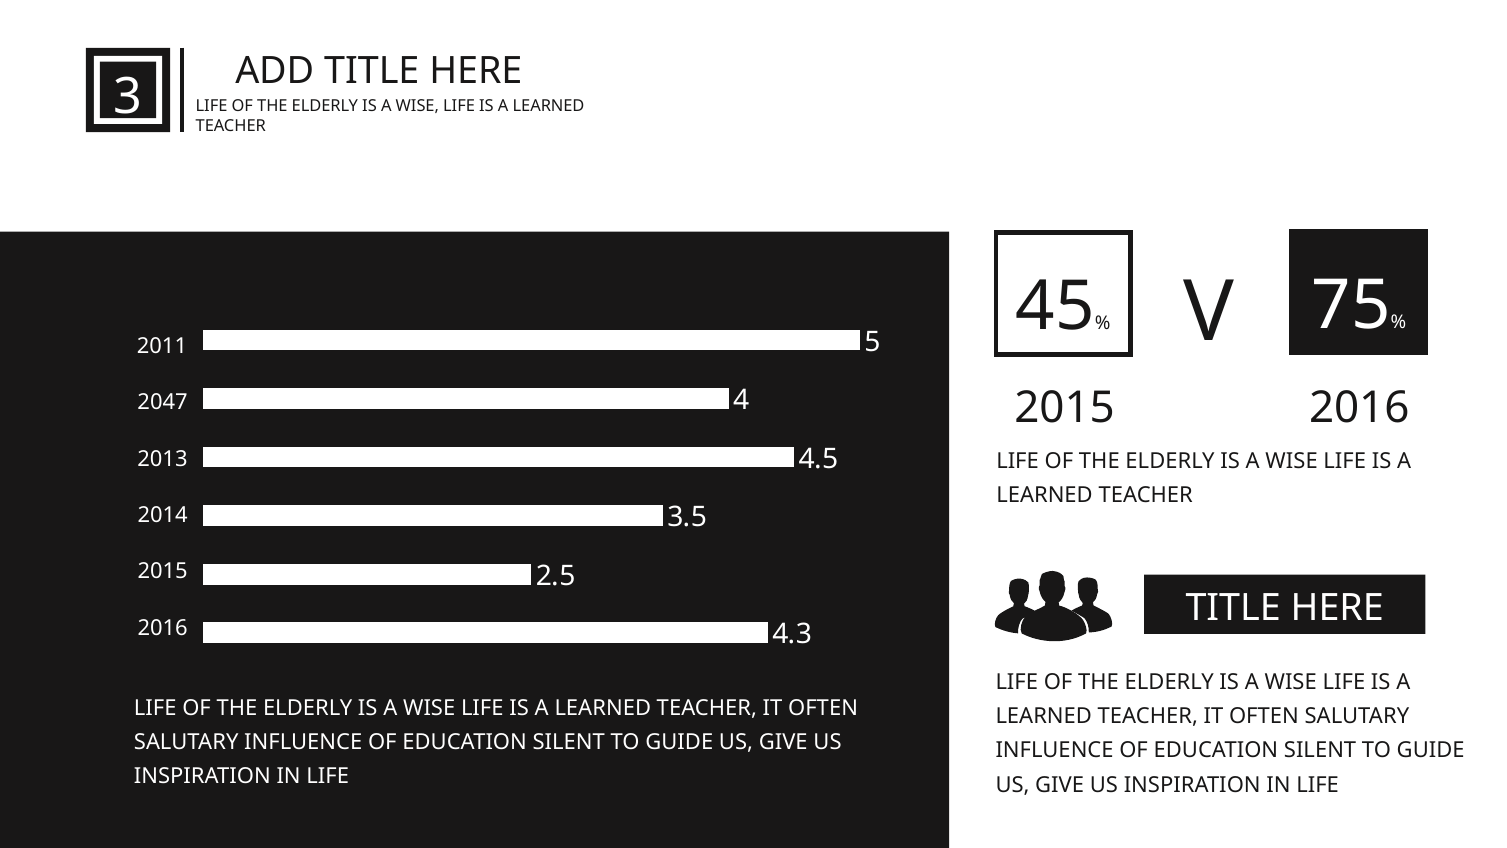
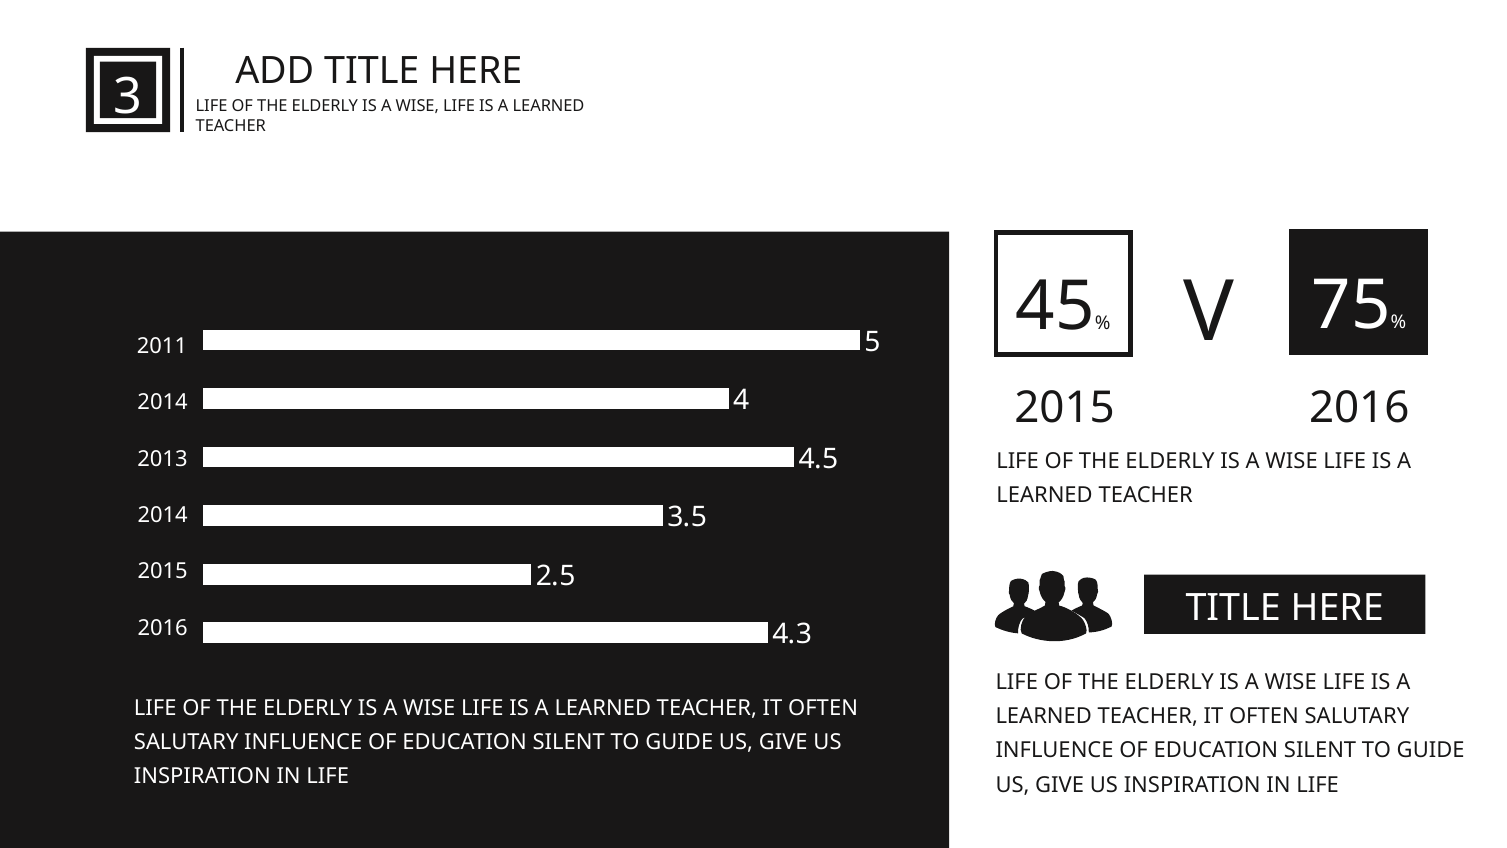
2047 at (163, 402): 2047 -> 2014
